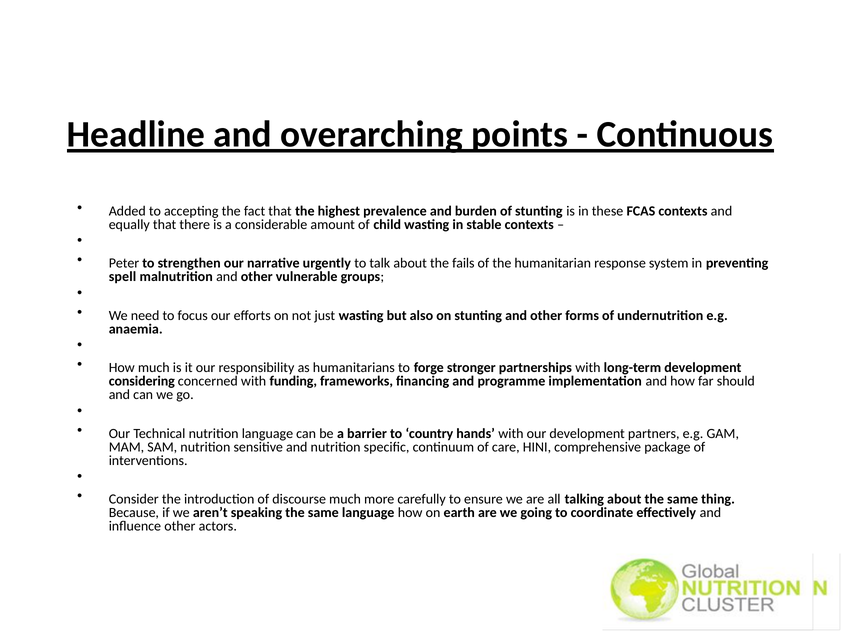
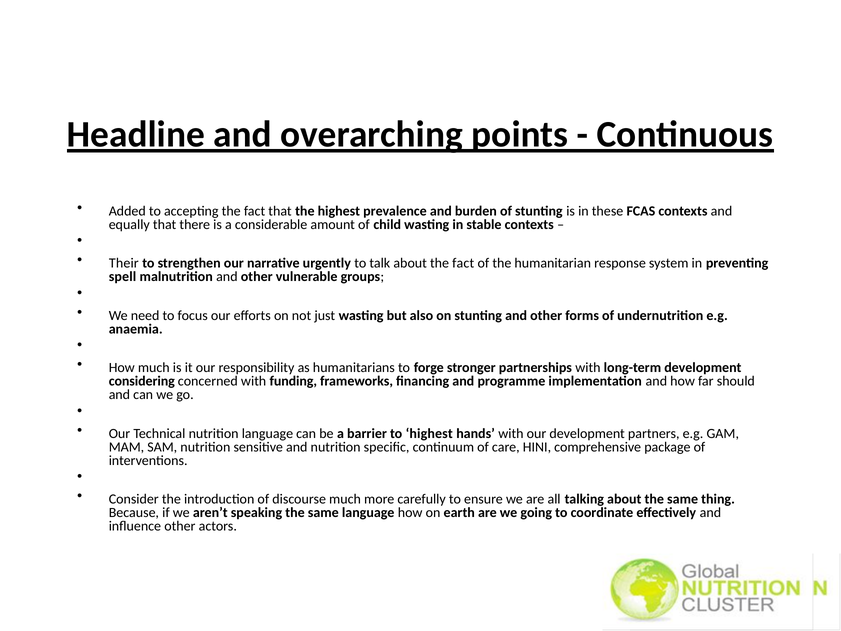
Peter: Peter -> Their
about the fails: fails -> fact
to country: country -> highest
